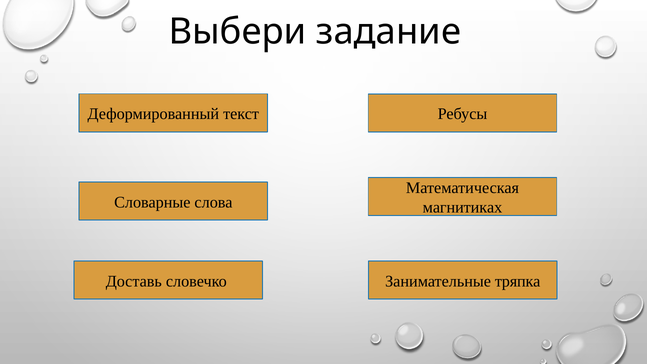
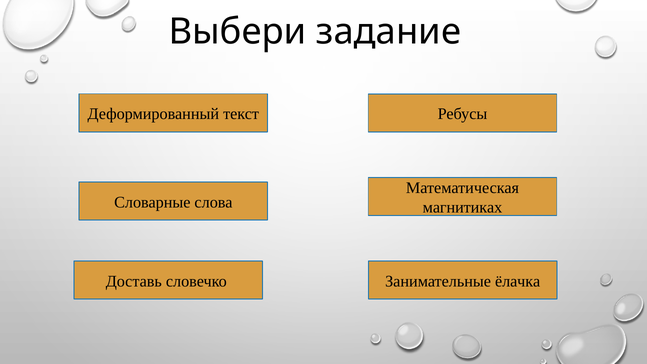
тряпка: тряпка -> ёлачка
